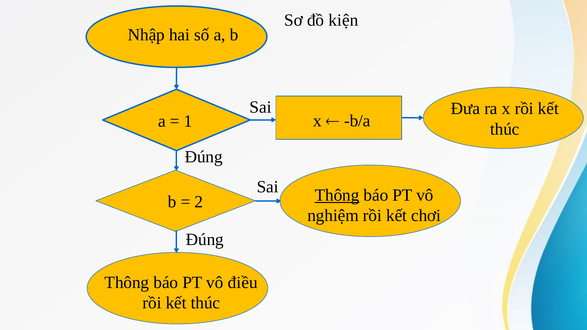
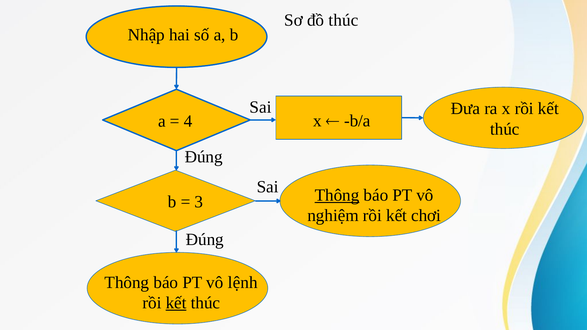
đồ kiện: kiện -> thúc
1: 1 -> 4
2: 2 -> 3
điều: điều -> lệnh
kết at (176, 303) underline: none -> present
